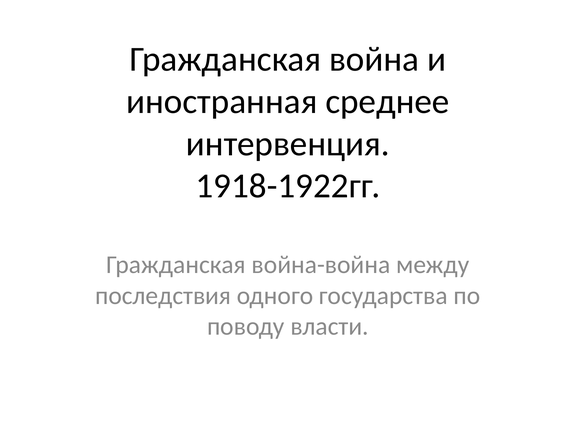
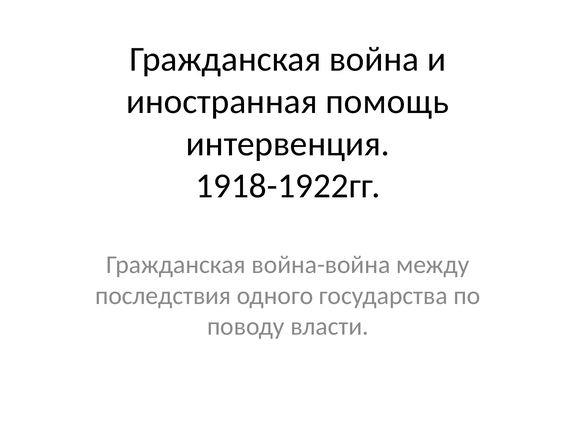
среднее: среднее -> помощь
